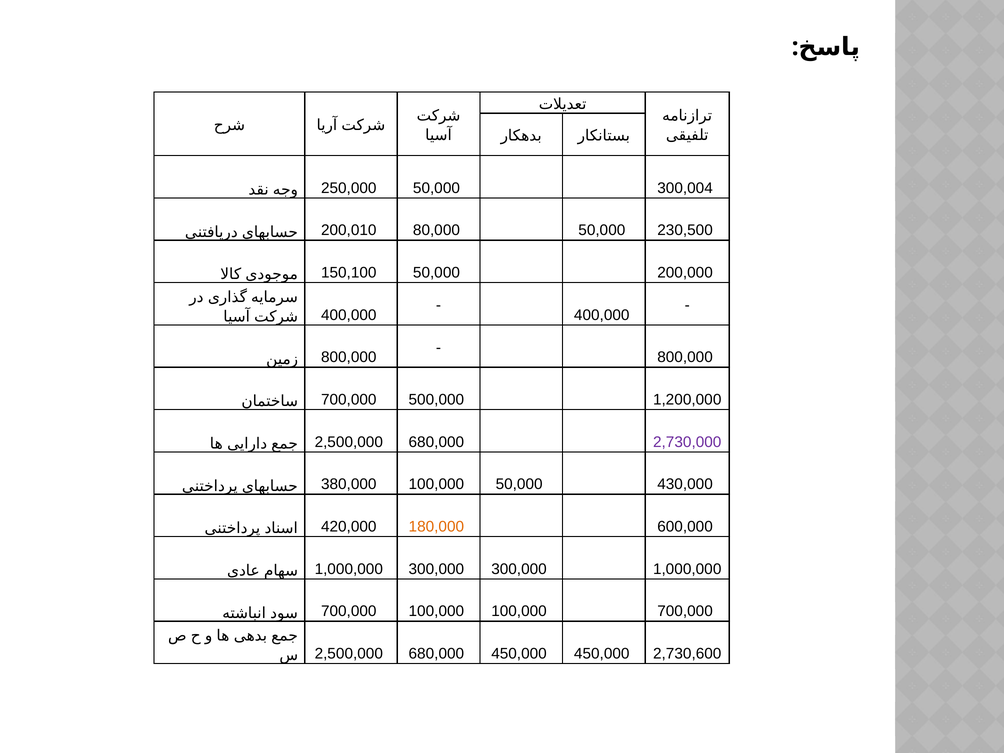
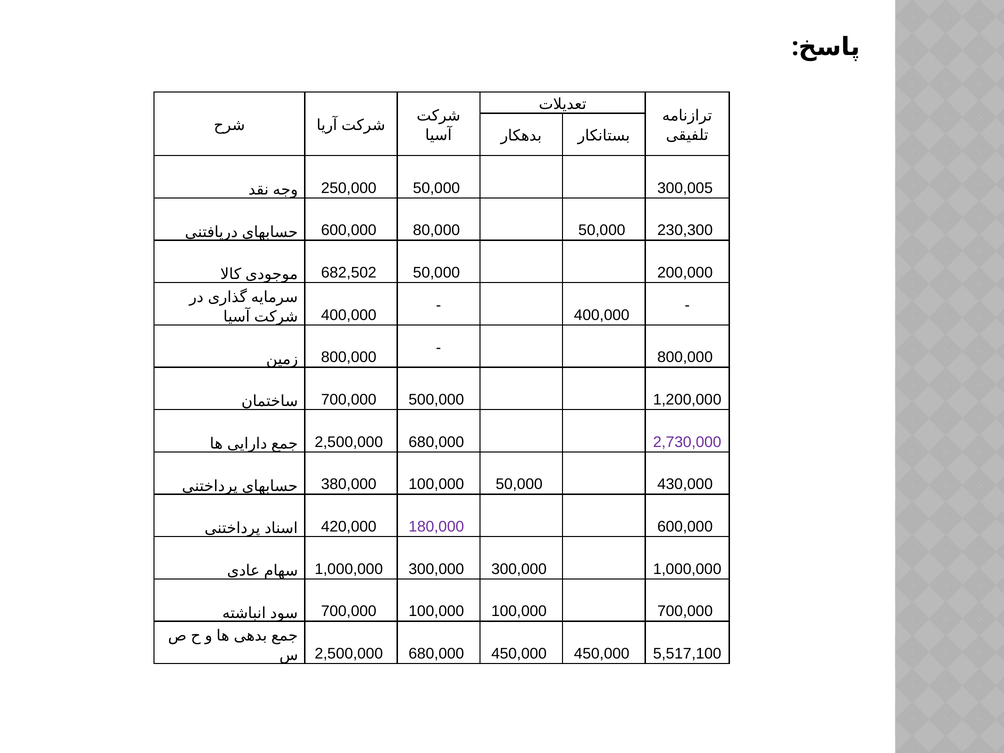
300,004: 300,004 -> 300,005
200,010 at (349, 230): 200,010 -> 600,000
230,500: 230,500 -> 230,300
150,100: 150,100 -> 682,502
180,000 colour: orange -> purple
2,730,600: 2,730,600 -> 5,517,100
